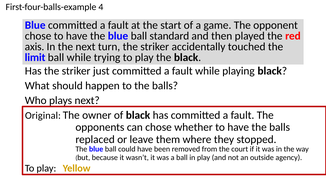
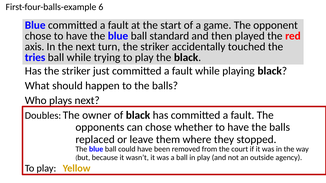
4: 4 -> 6
limit: limit -> tries
Original: Original -> Doubles
